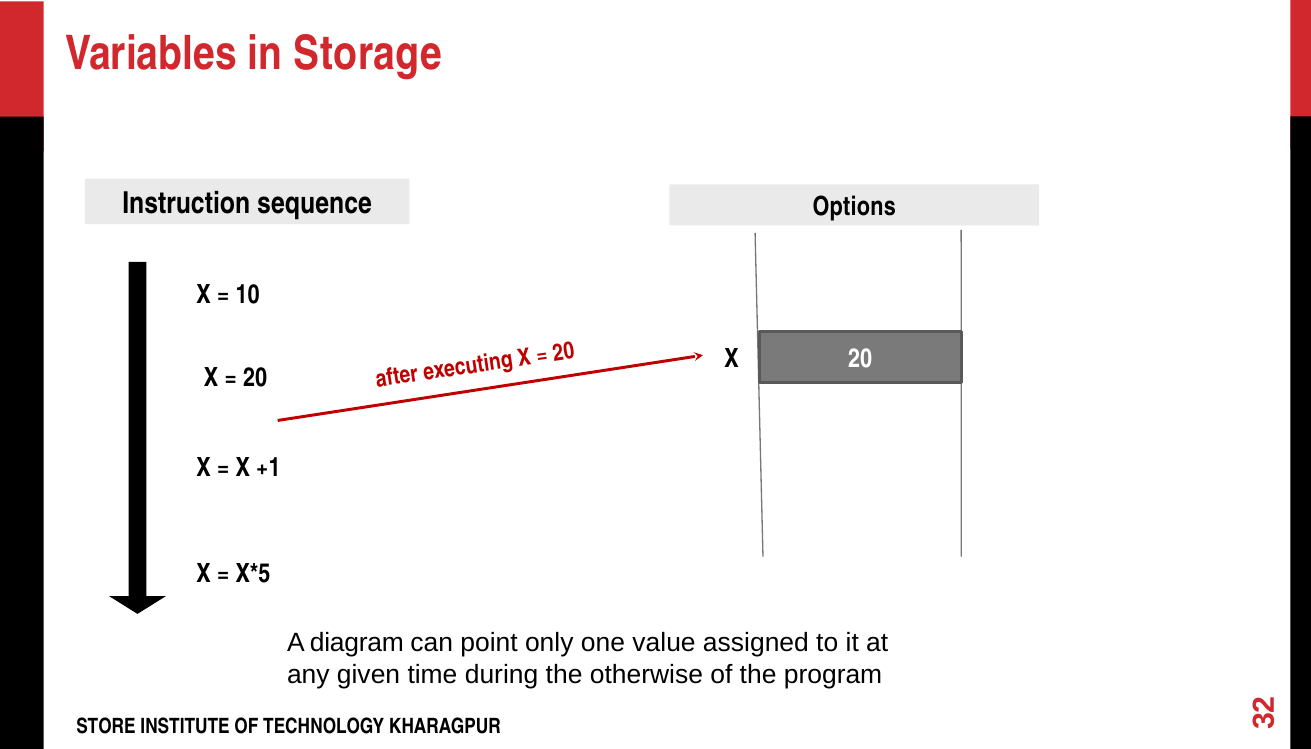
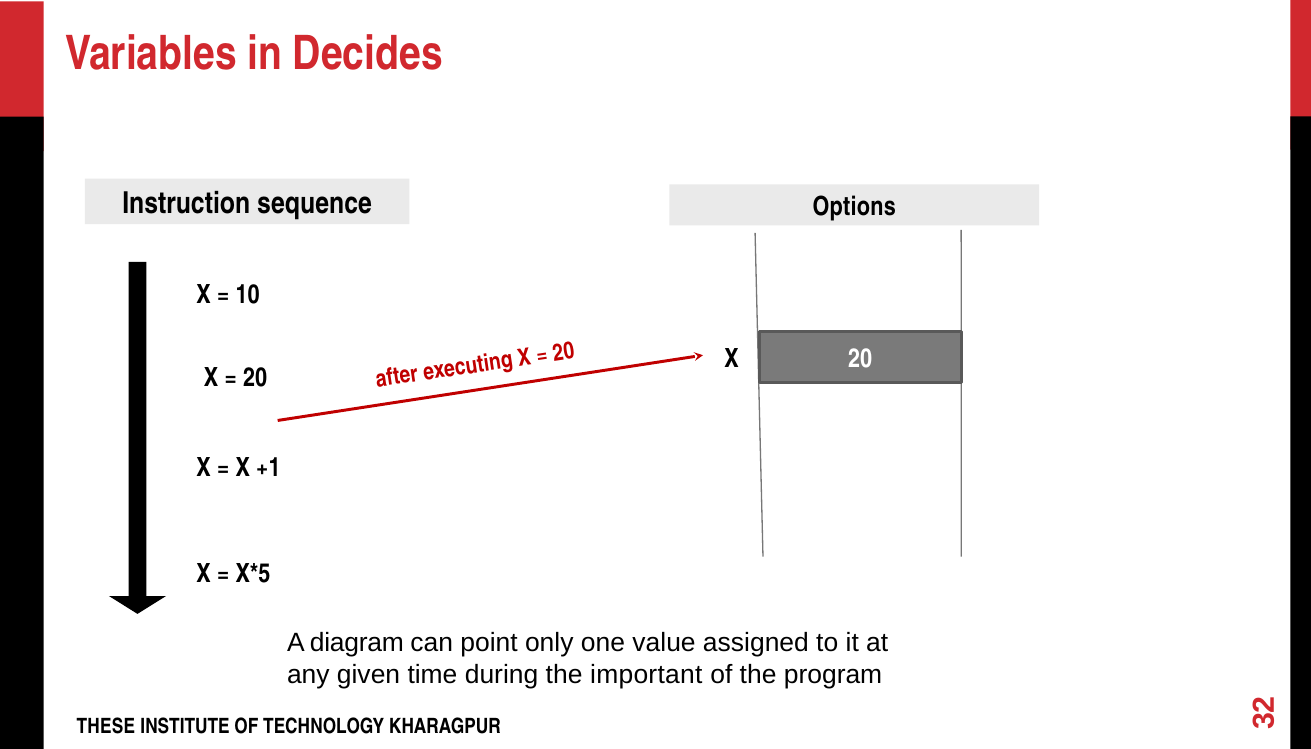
Storage: Storage -> Decides
otherwise: otherwise -> important
STORE: STORE -> THESE
